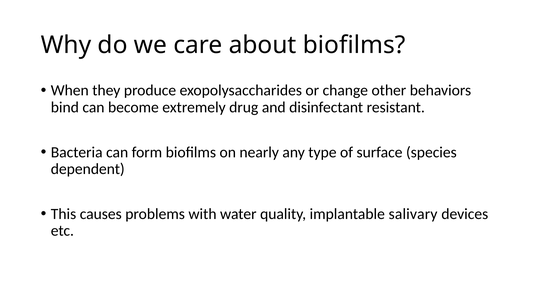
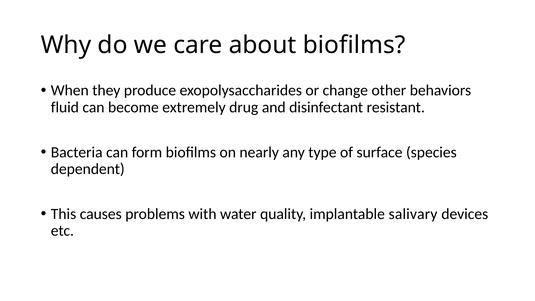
bind: bind -> fluid
